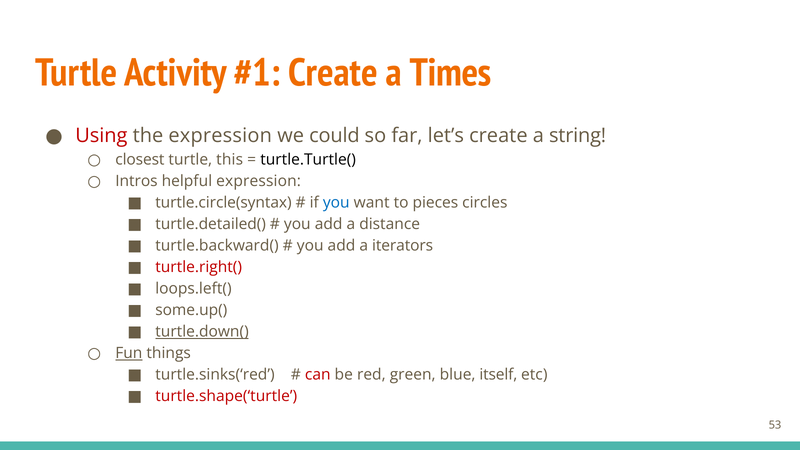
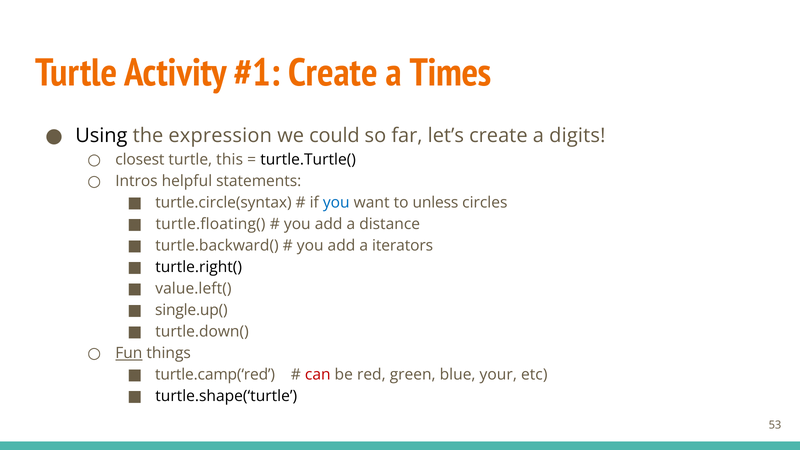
Using colour: red -> black
string: string -> digits
helpful expression: expression -> statements
pieces: pieces -> unless
turtle.detailed(: turtle.detailed( -> turtle.floating(
turtle.right( colour: red -> black
loops.left(: loops.left( -> value.left(
some.up(: some.up( -> single.up(
turtle.down( underline: present -> none
turtle.sinks(‘red: turtle.sinks(‘red -> turtle.camp(‘red
itself: itself -> your
turtle.shape(‘turtle colour: red -> black
